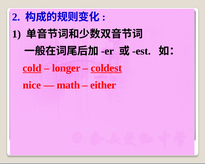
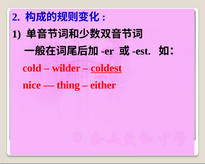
cold underline: present -> none
longer: longer -> wilder
math: math -> thing
